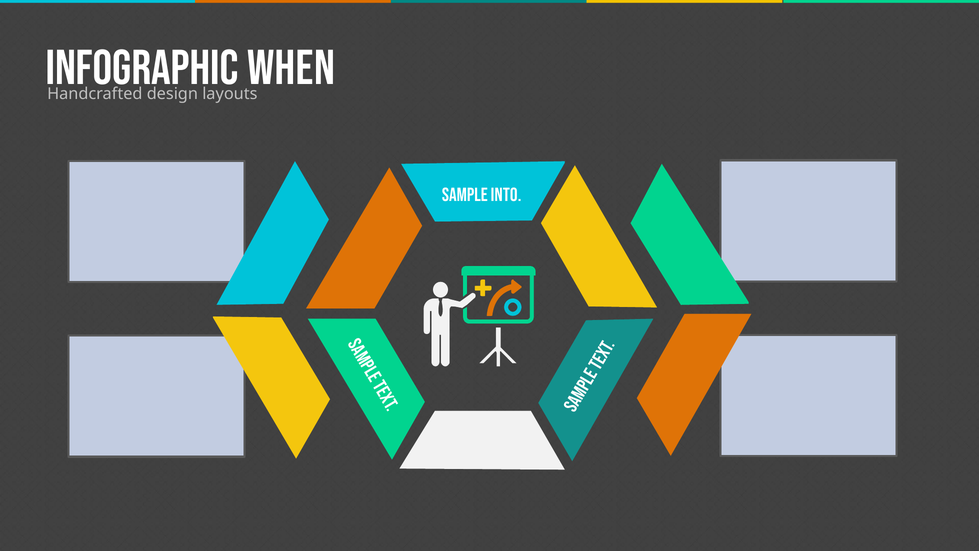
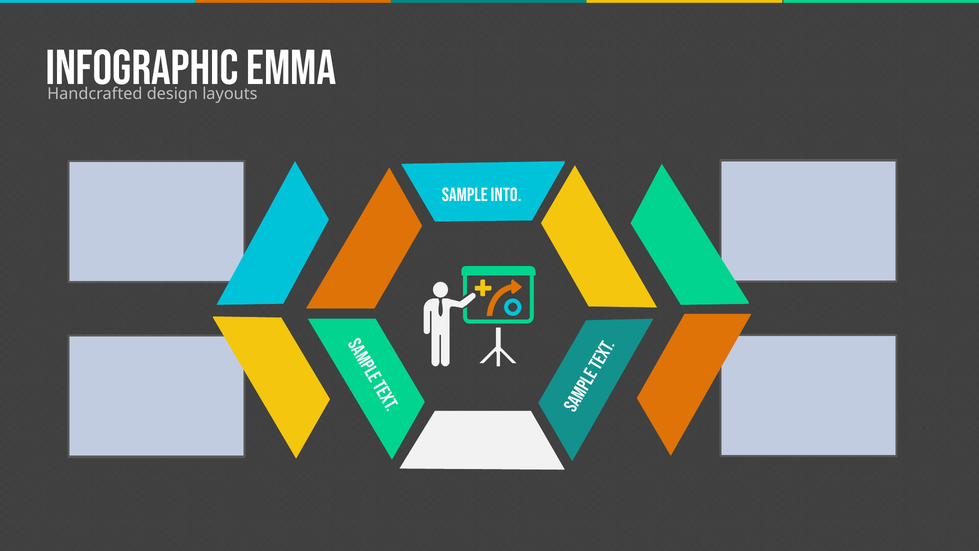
WHEN: WHEN -> EMMA
